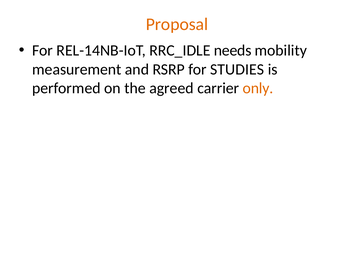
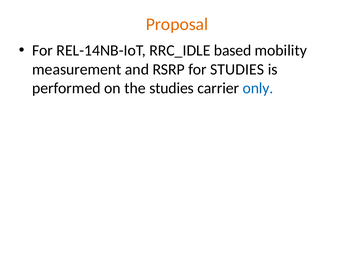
needs: needs -> based
the agreed: agreed -> studies
only colour: orange -> blue
